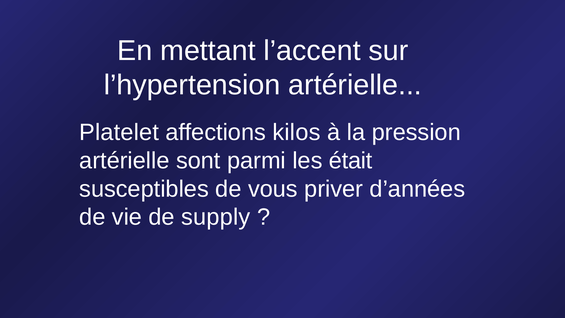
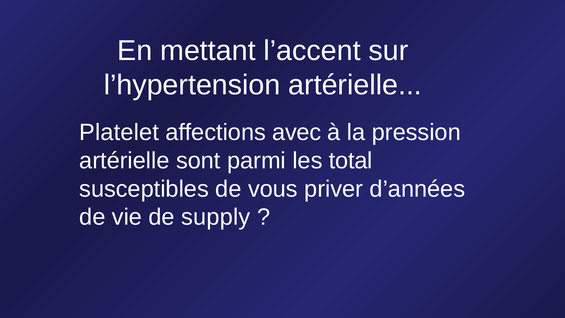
kilos: kilos -> avec
était: était -> total
